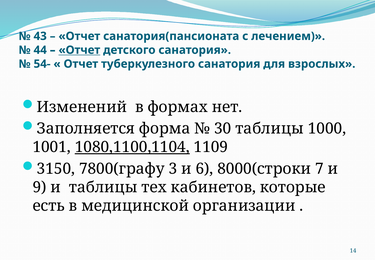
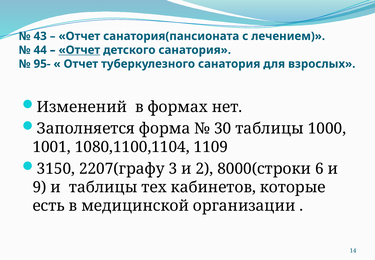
54-: 54- -> 95-
1080,1100,1104 underline: present -> none
7800(графу: 7800(графу -> 2207(графу
6: 6 -> 2
7: 7 -> 6
